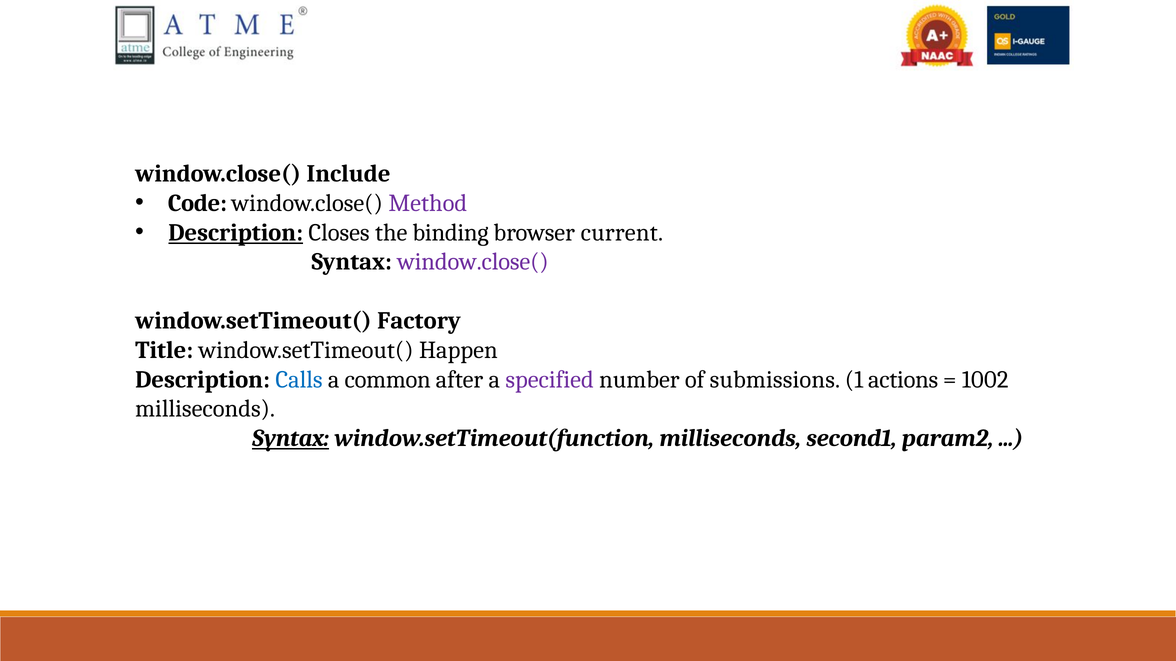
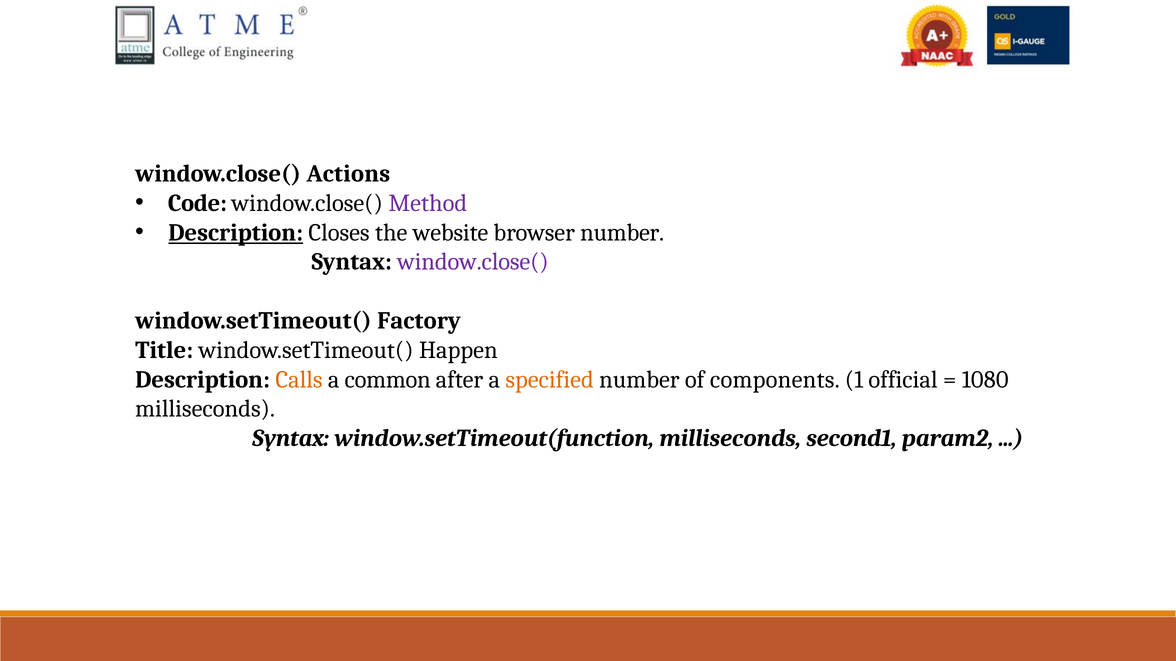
Include: Include -> Actions
binding: binding -> website
browser current: current -> number
Calls colour: blue -> orange
specified colour: purple -> orange
submissions: submissions -> components
actions: actions -> official
1002: 1002 -> 1080
Syntax at (291, 439) underline: present -> none
